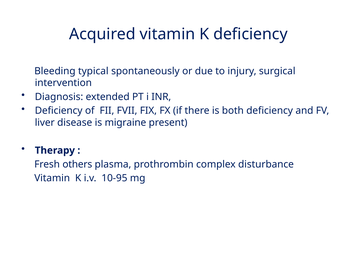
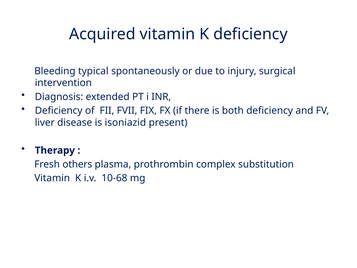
migraine: migraine -> isoniazid
disturbance: disturbance -> substitution
10-95: 10-95 -> 10-68
